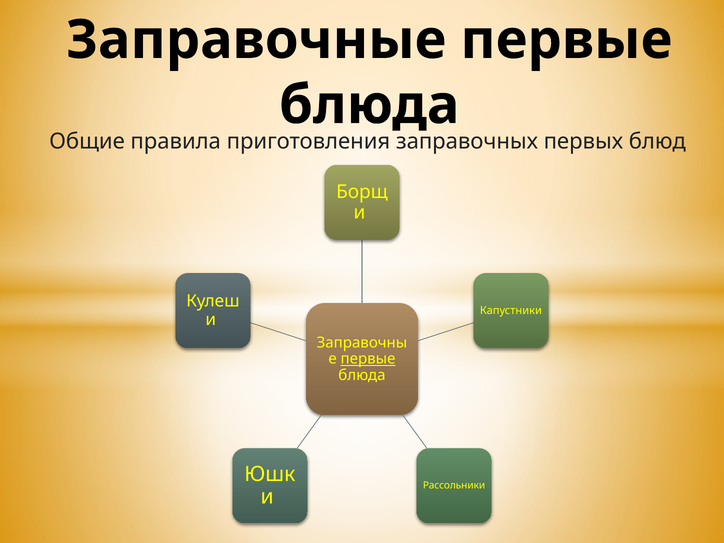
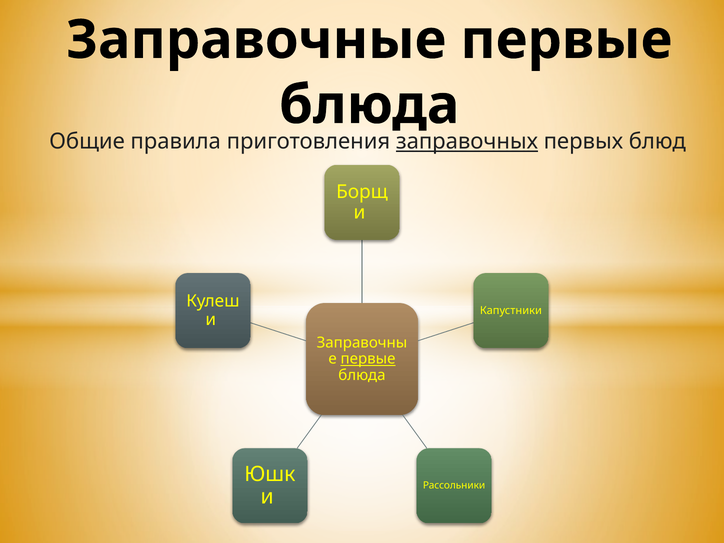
заправочных underline: none -> present
